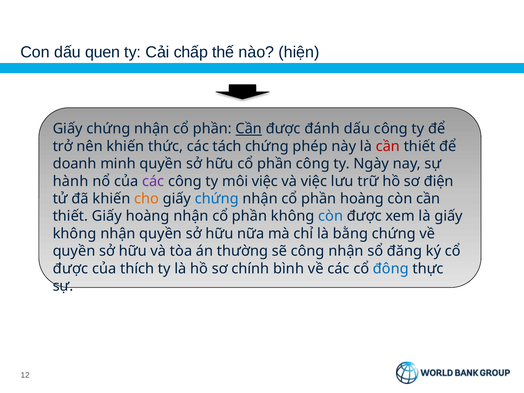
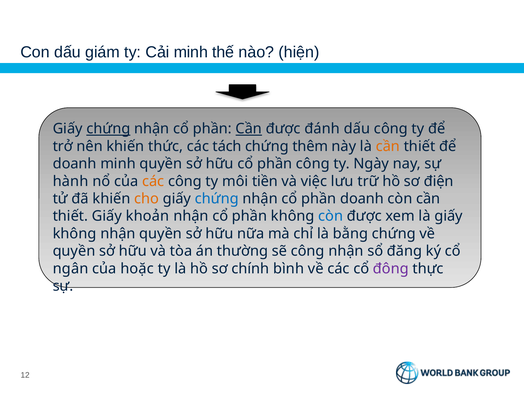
quen: quen -> giám
Cải chấp: chấp -> minh
chứng at (108, 129) underline: none -> present
phép: phép -> thêm
cần at (388, 146) colour: red -> orange
các at (153, 181) colour: purple -> orange
môi việc: việc -> tiền
phần hoàng: hoàng -> doanh
Giấy hoàng: hoàng -> khoản
được at (71, 269): được -> ngân
thích: thích -> hoặc
đông colour: blue -> purple
